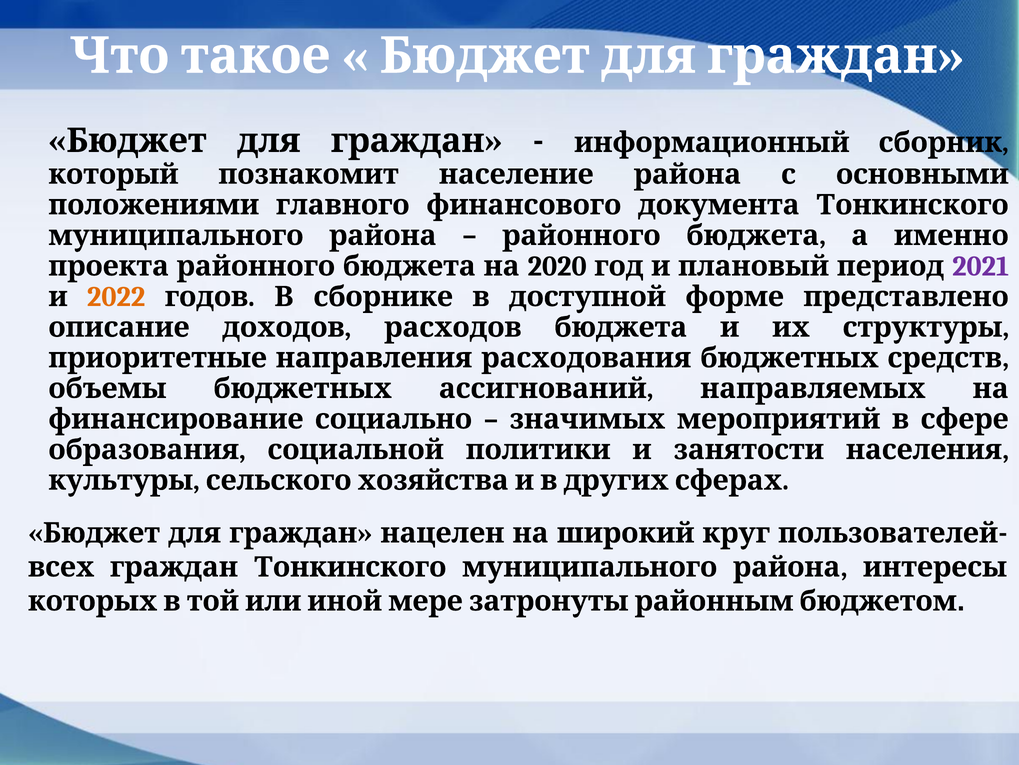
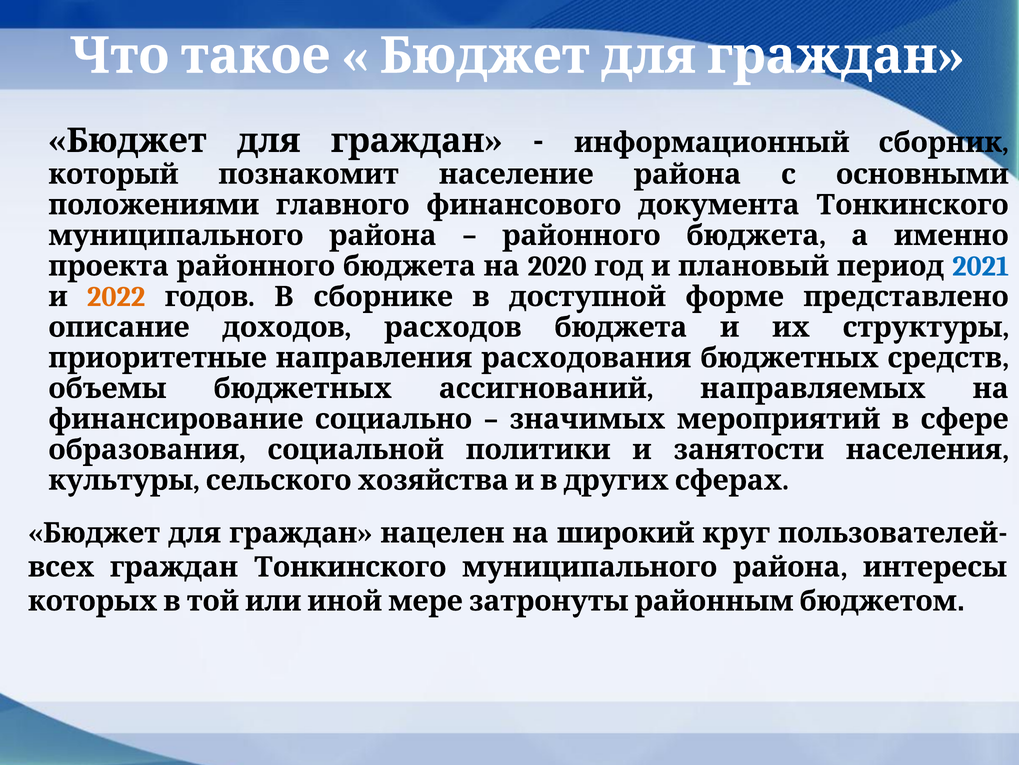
2021 colour: purple -> blue
